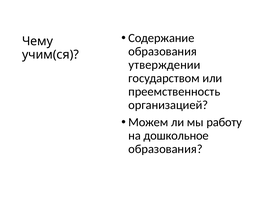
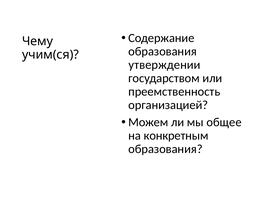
работу: работу -> общее
дошкольное: дошкольное -> конкретным
